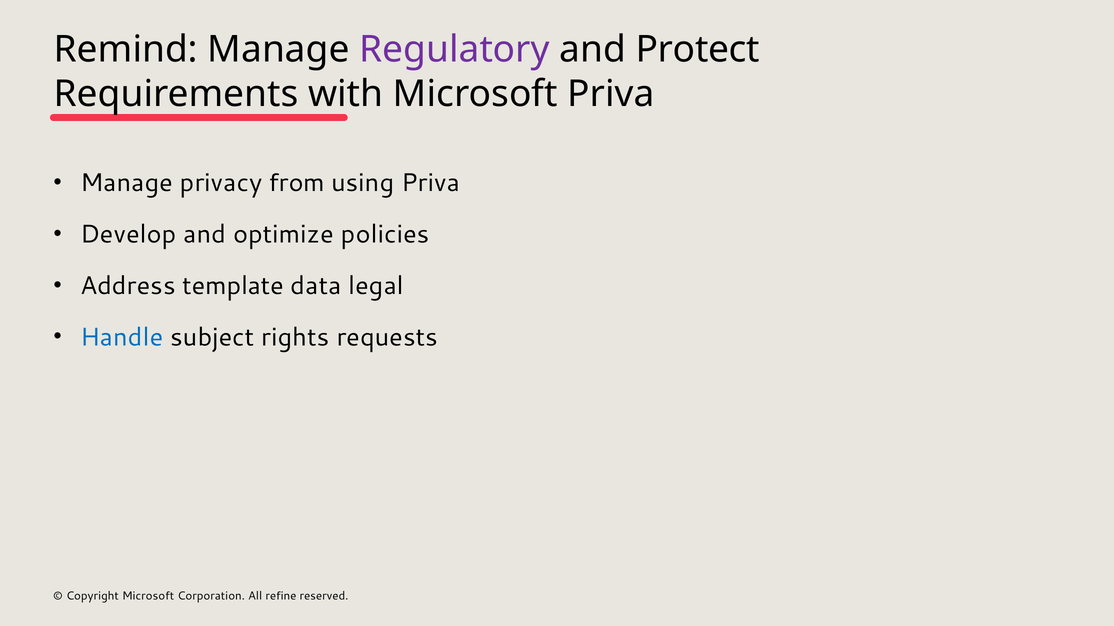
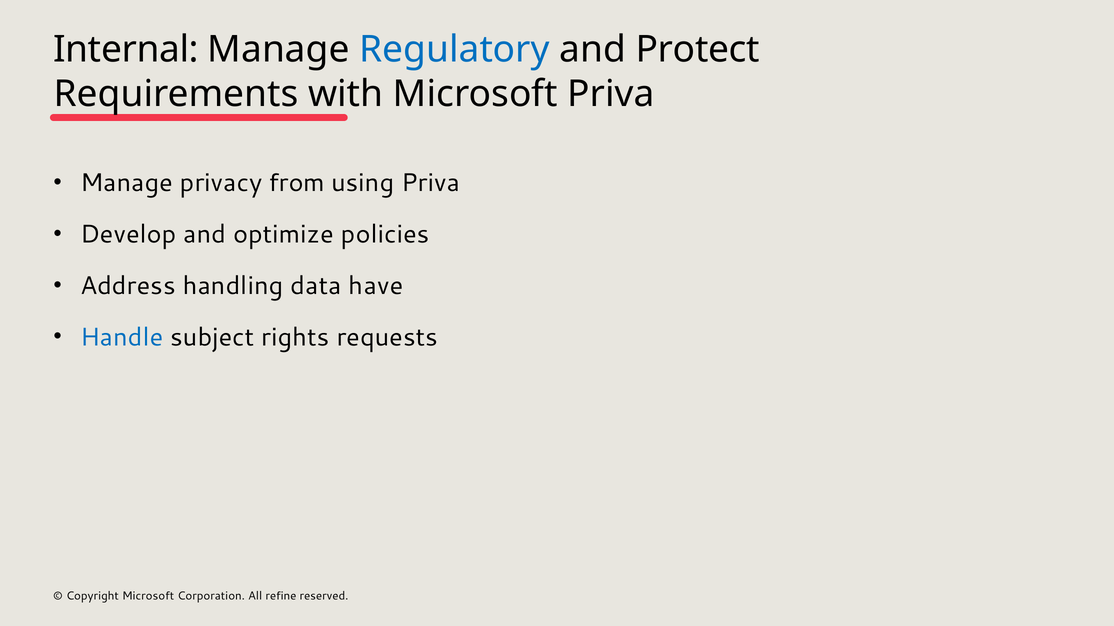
Remind: Remind -> Internal
Regulatory colour: purple -> blue
template: template -> handling
legal: legal -> have
